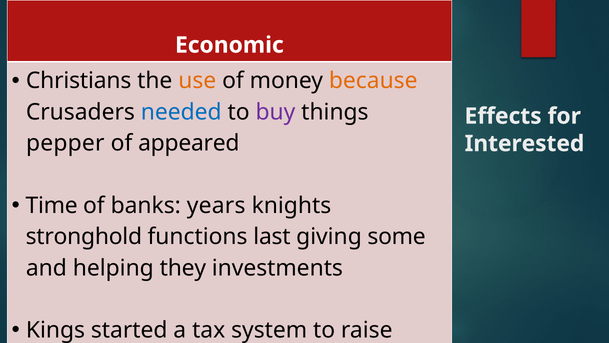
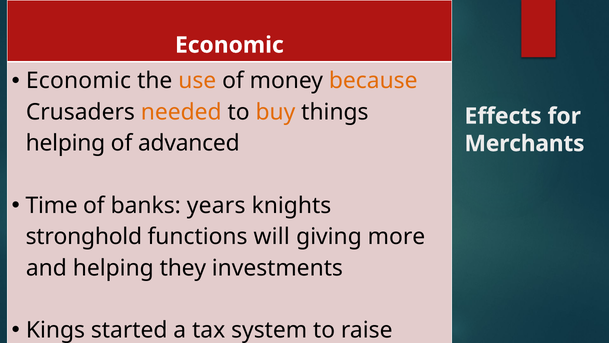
Christians at (79, 81): Christians -> Economic
needed colour: blue -> orange
buy colour: purple -> orange
pepper at (65, 143): pepper -> helping
appeared: appeared -> advanced
Interested: Interested -> Merchants
last: last -> will
some: some -> more
